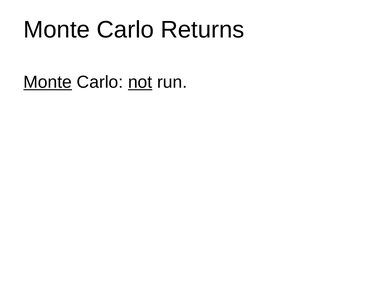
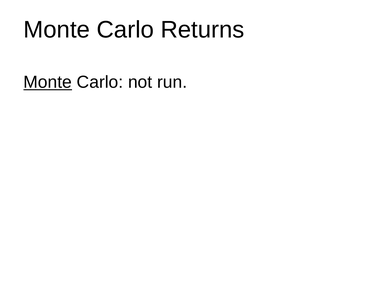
not underline: present -> none
